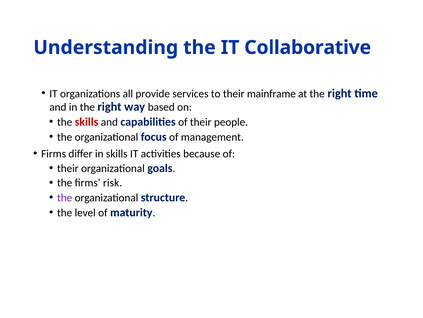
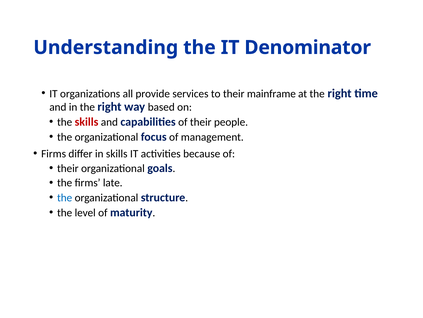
Collaborative: Collaborative -> Denominator
risk: risk -> late
the at (65, 197) colour: purple -> blue
